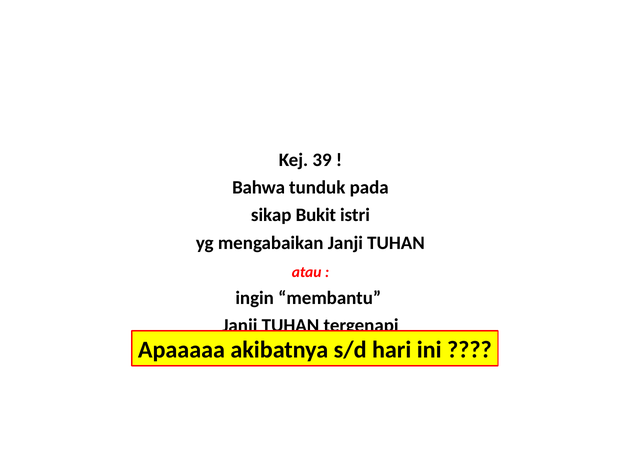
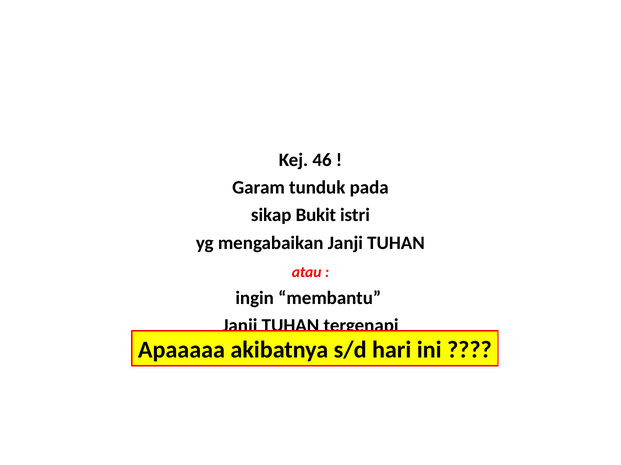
39: 39 -> 46
Bahwa: Bahwa -> Garam
